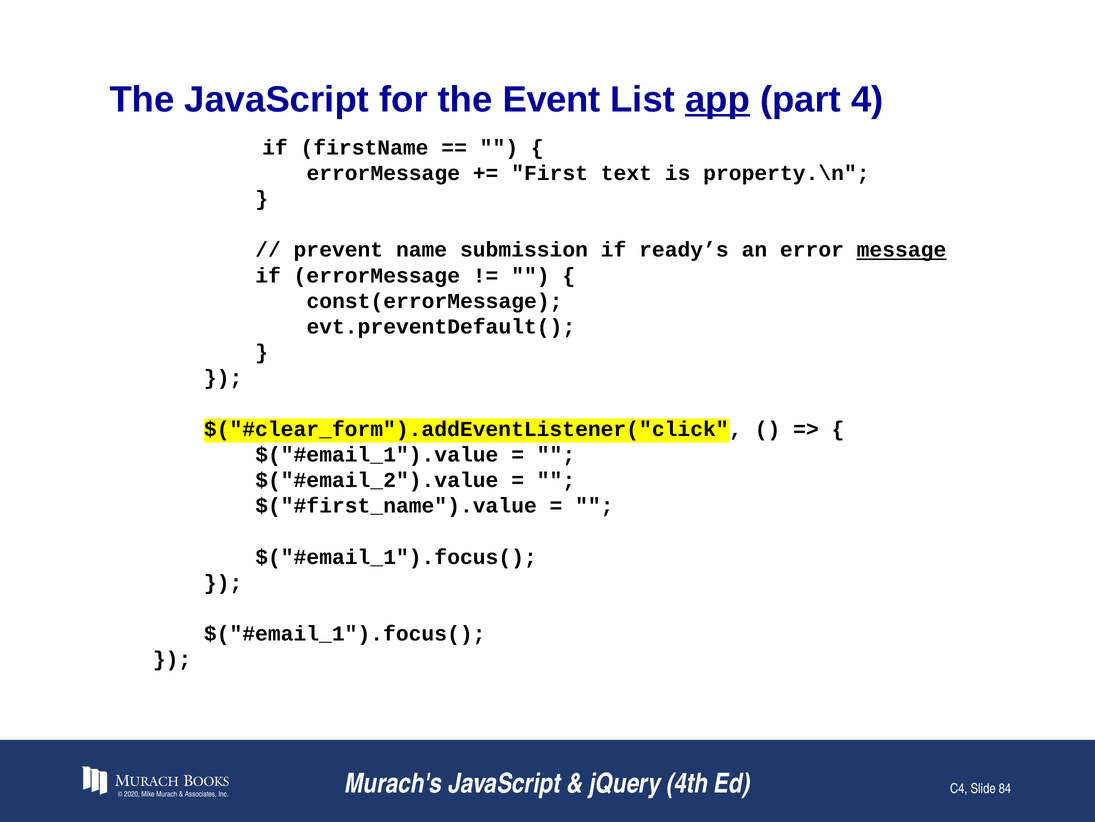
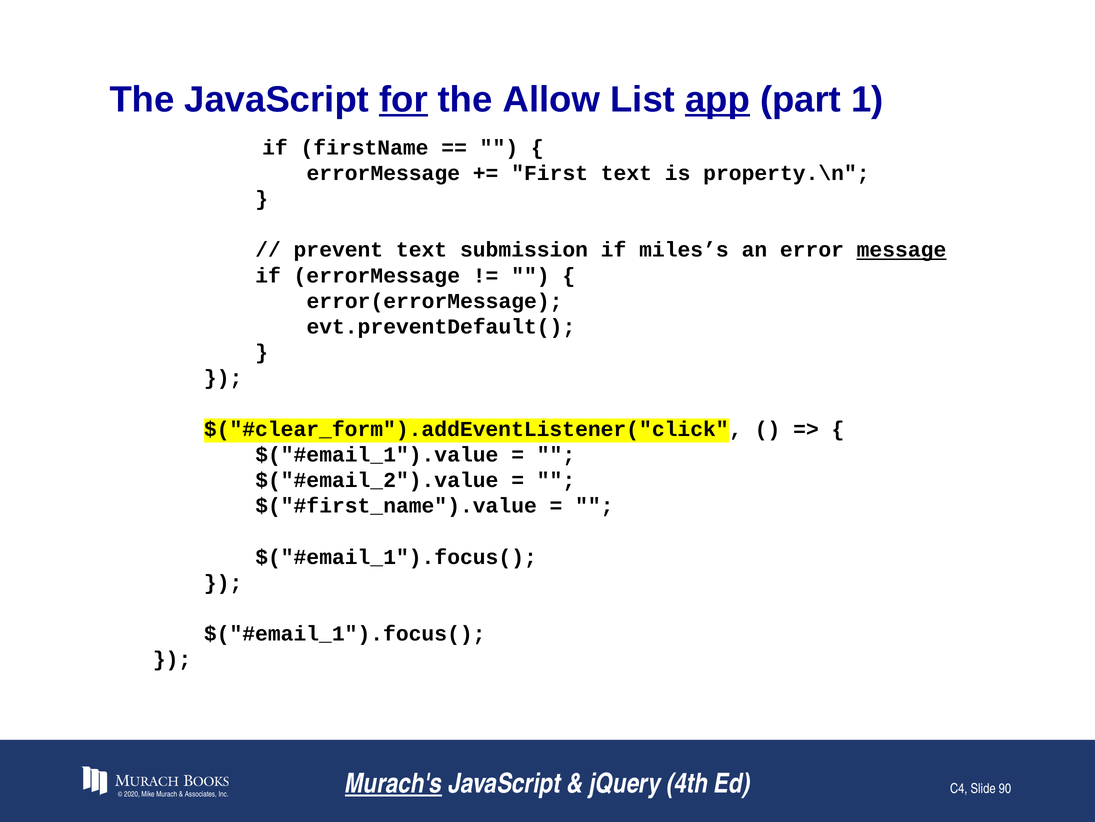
for underline: none -> present
Event: Event -> Allow
4: 4 -> 1
prevent name: name -> text
ready’s: ready’s -> miles’s
const(errorMessage: const(errorMessage -> error(errorMessage
Murach's underline: none -> present
84: 84 -> 90
